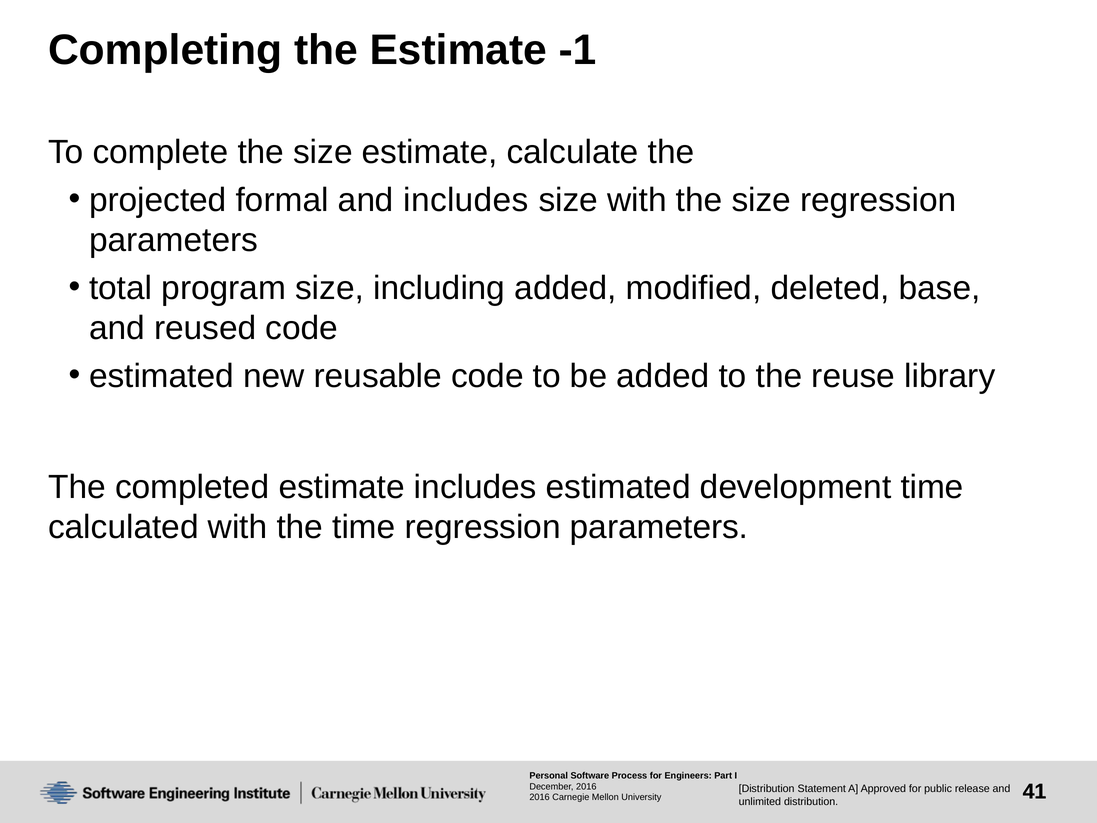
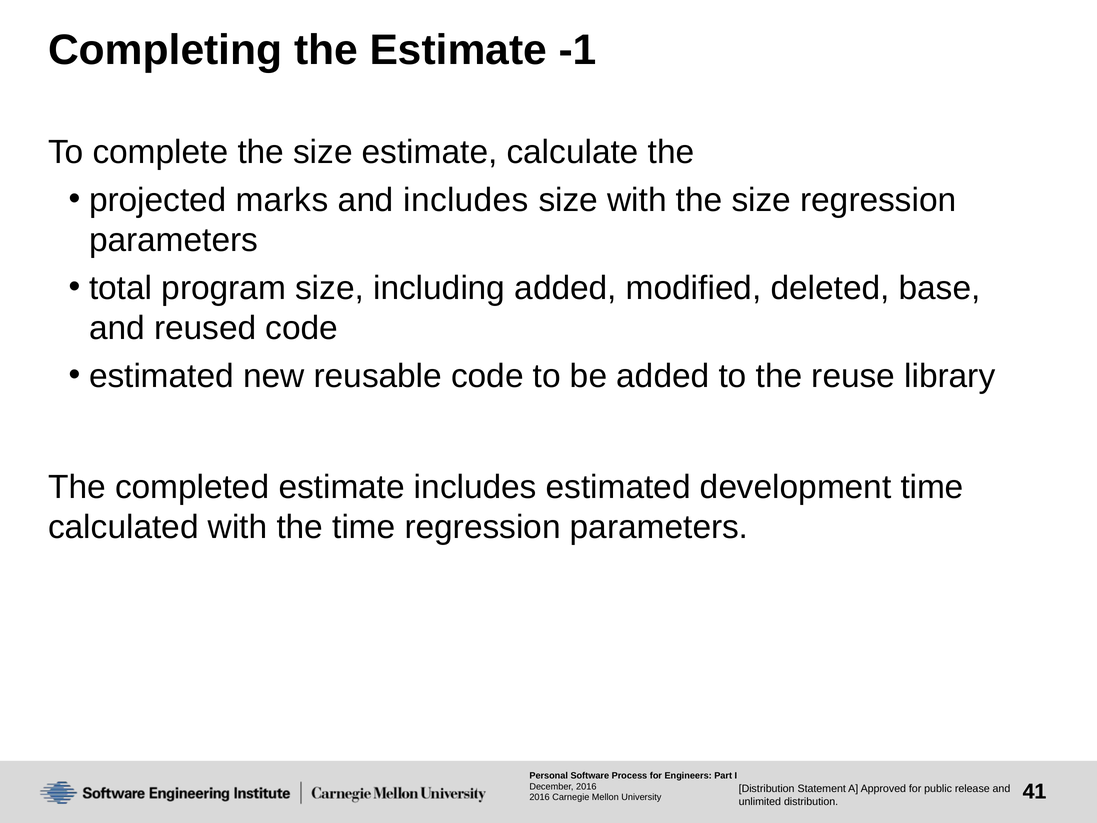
formal: formal -> marks
